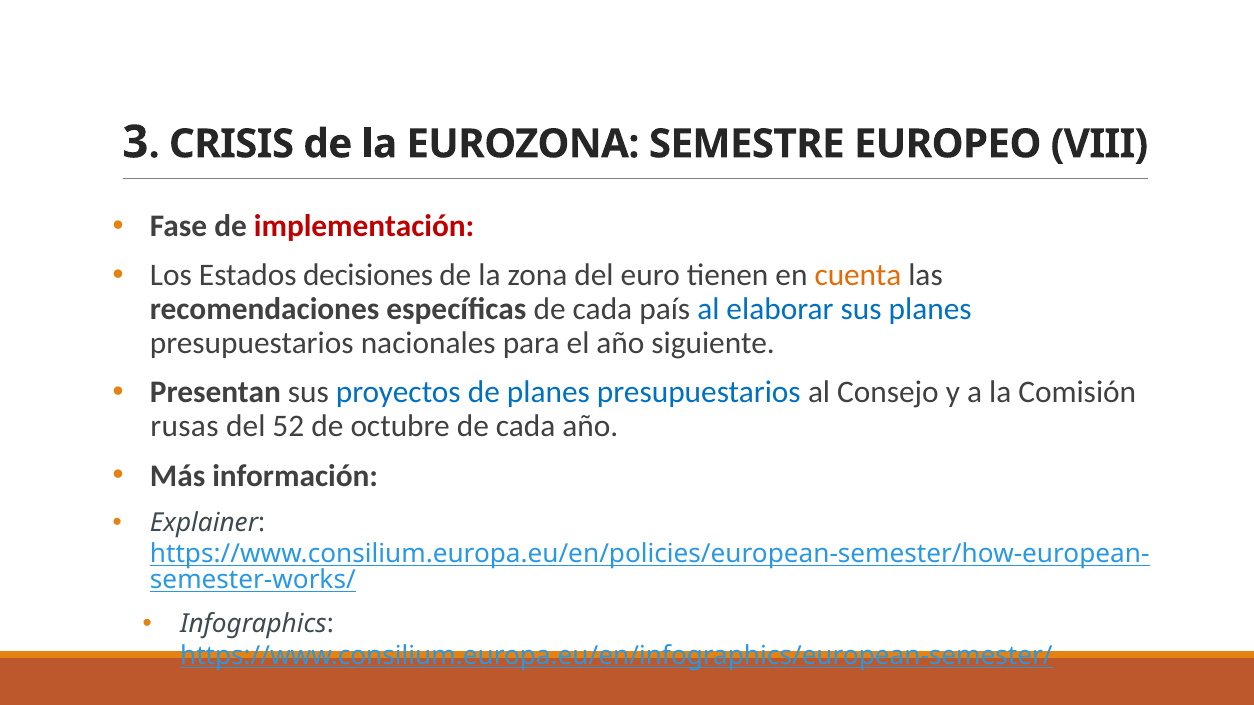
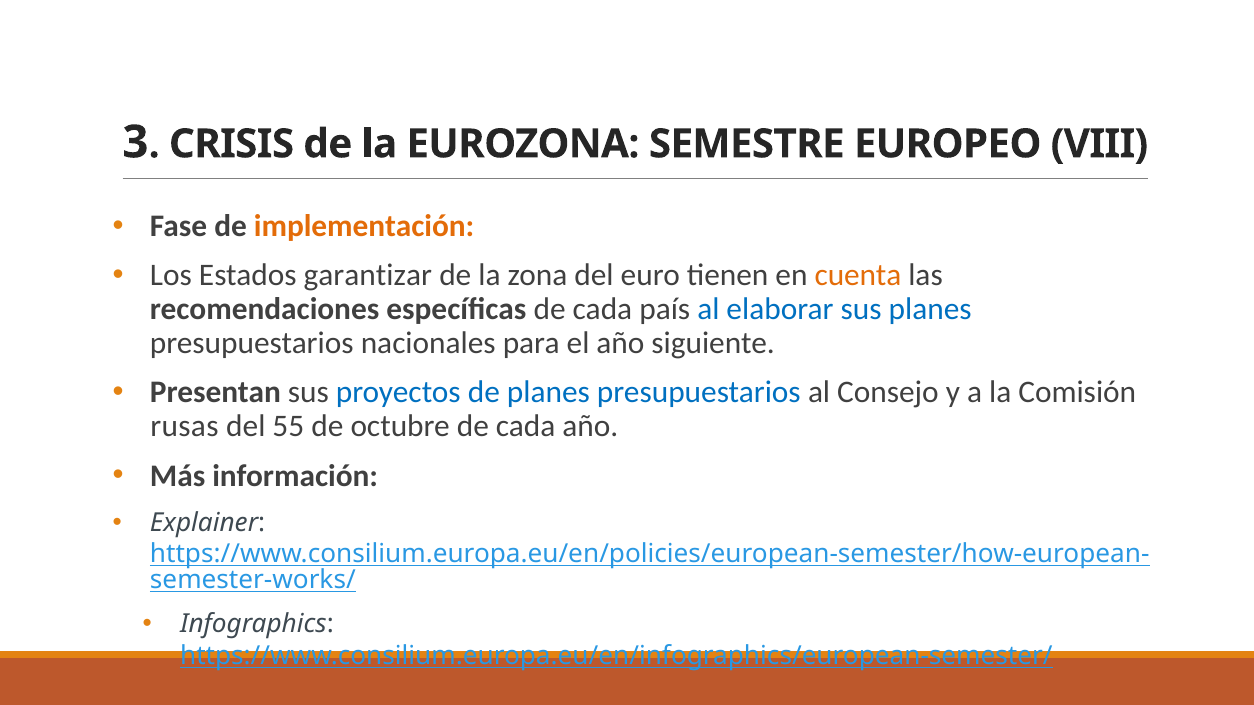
implementación colour: red -> orange
decisiones: decisiones -> garantizar
52: 52 -> 55
